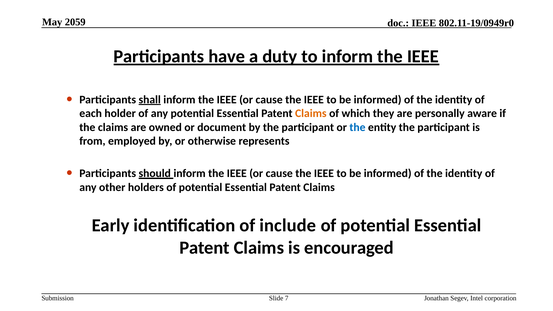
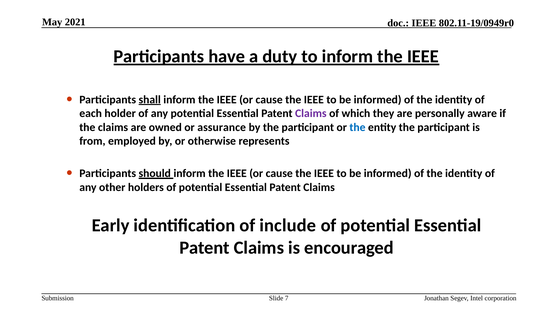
2059: 2059 -> 2021
Claims at (311, 114) colour: orange -> purple
document: document -> assurance
